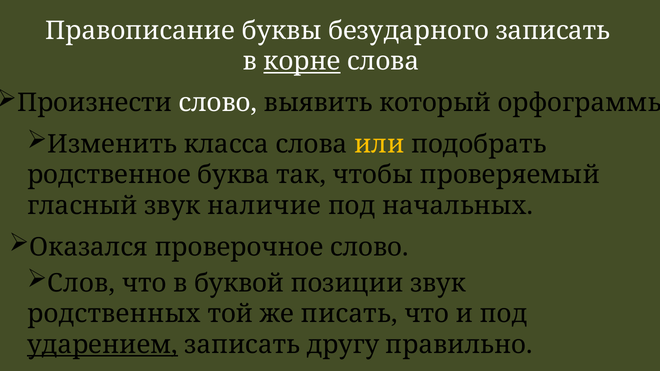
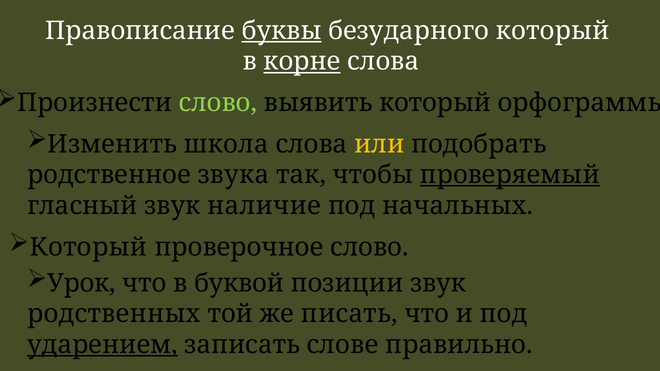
буквы underline: none -> present
безударного записать: записать -> который
слово at (218, 103) colour: white -> light green
класса: класса -> школа
буква: буква -> звука
проверяемый underline: none -> present
Оказался at (89, 247): Оказался -> Который
Слов: Слов -> Урок
другу: другу -> слове
